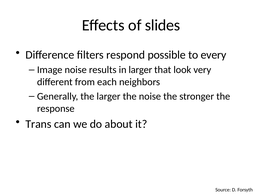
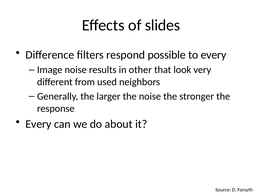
in larger: larger -> other
each: each -> used
Trans at (38, 124): Trans -> Every
